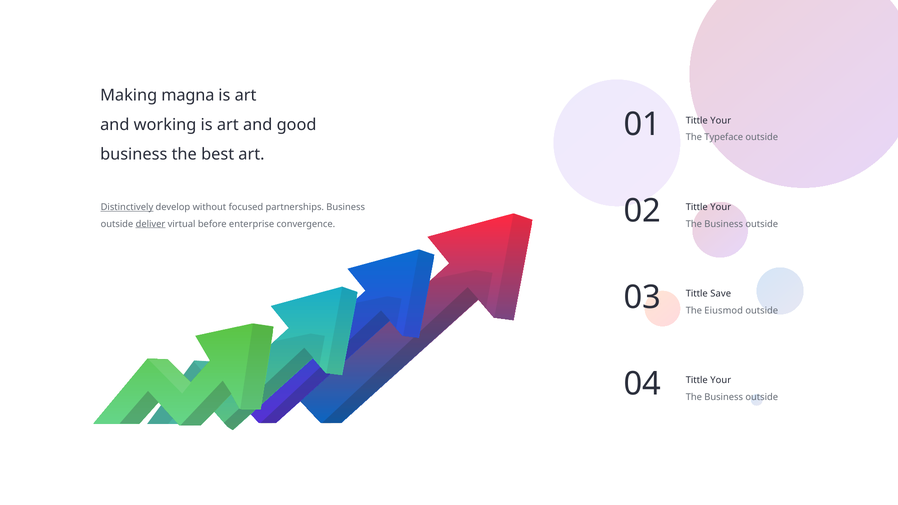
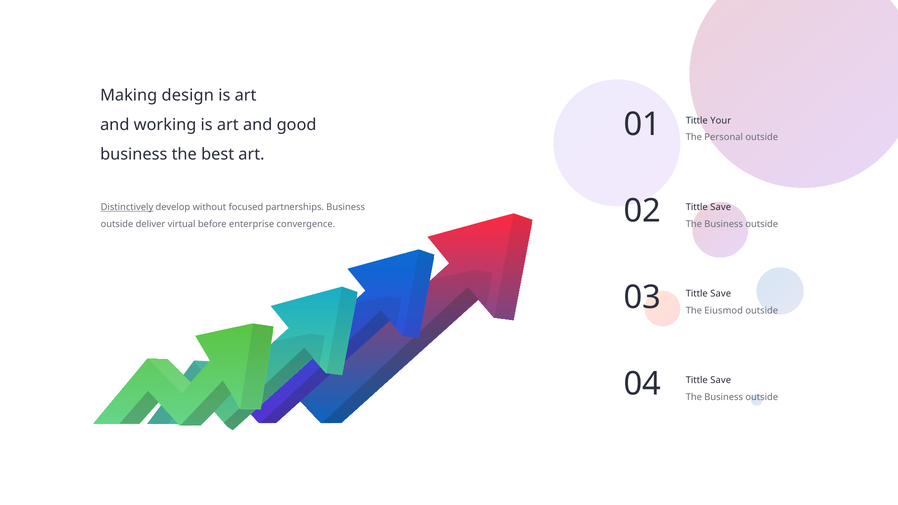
magna: magna -> design
Typeface: Typeface -> Personal
02 Tittle Your: Your -> Save
deliver underline: present -> none
04 Tittle Your: Your -> Save
